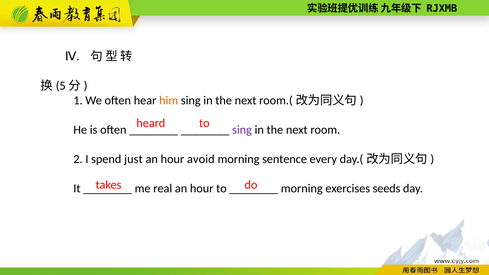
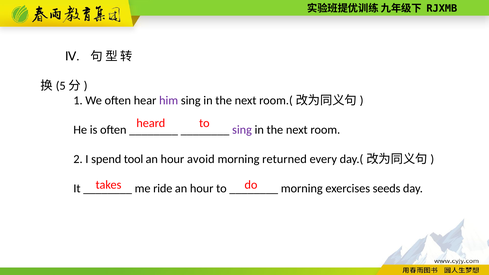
him colour: orange -> purple
just: just -> tool
sentence: sentence -> returned
real: real -> ride
